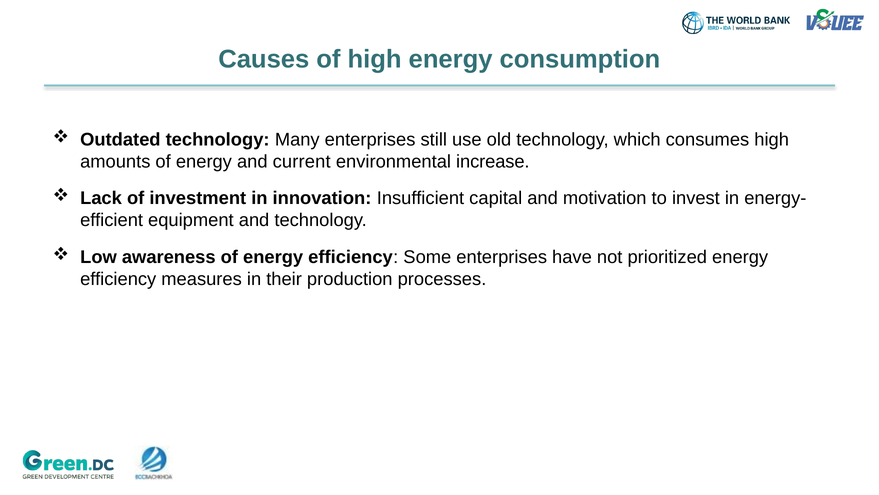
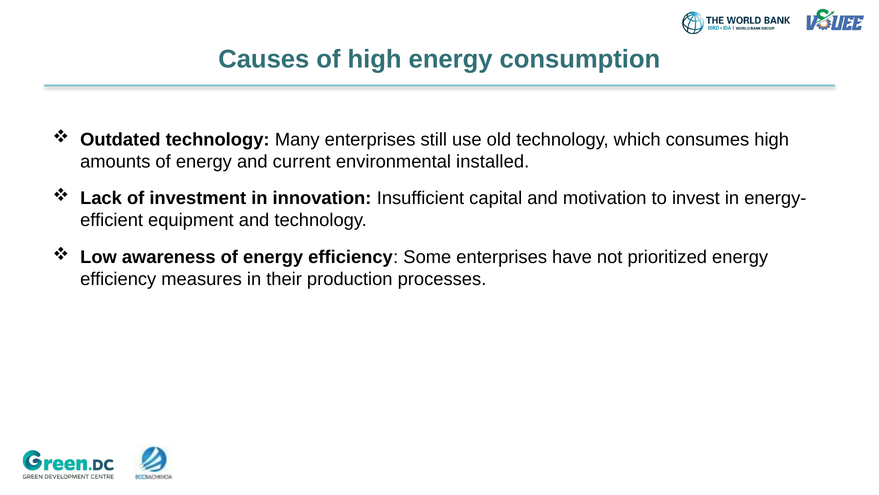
increase: increase -> installed
